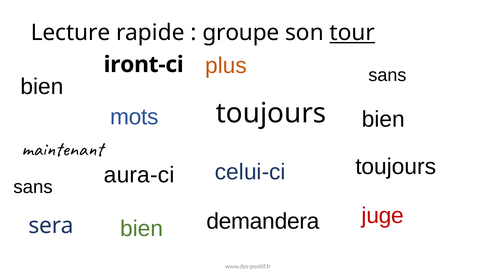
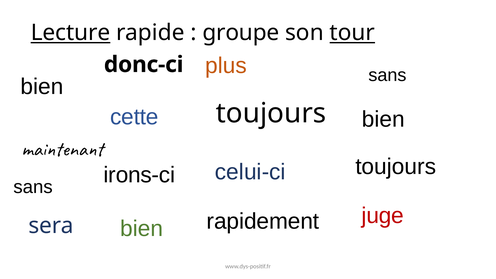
Lecture underline: none -> present
iront-ci: iront-ci -> donc-ci
mots: mots -> cette
aura-ci: aura-ci -> irons-ci
demandera: demandera -> rapidement
